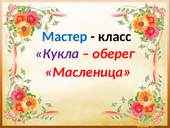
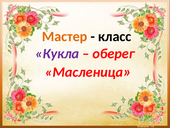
Мастер colour: blue -> orange
